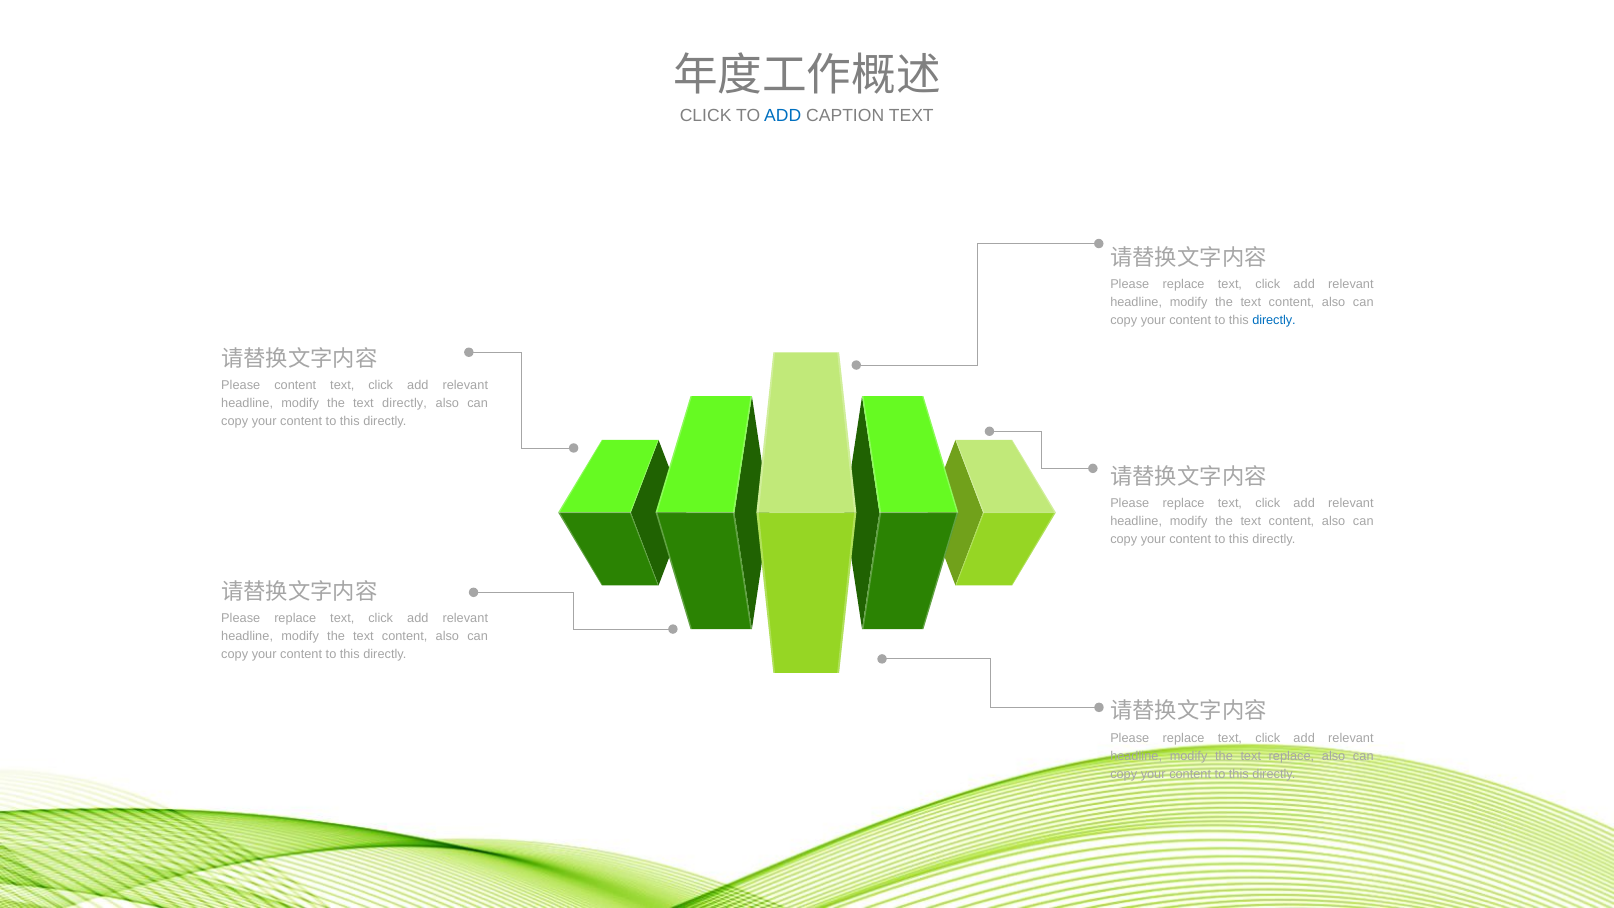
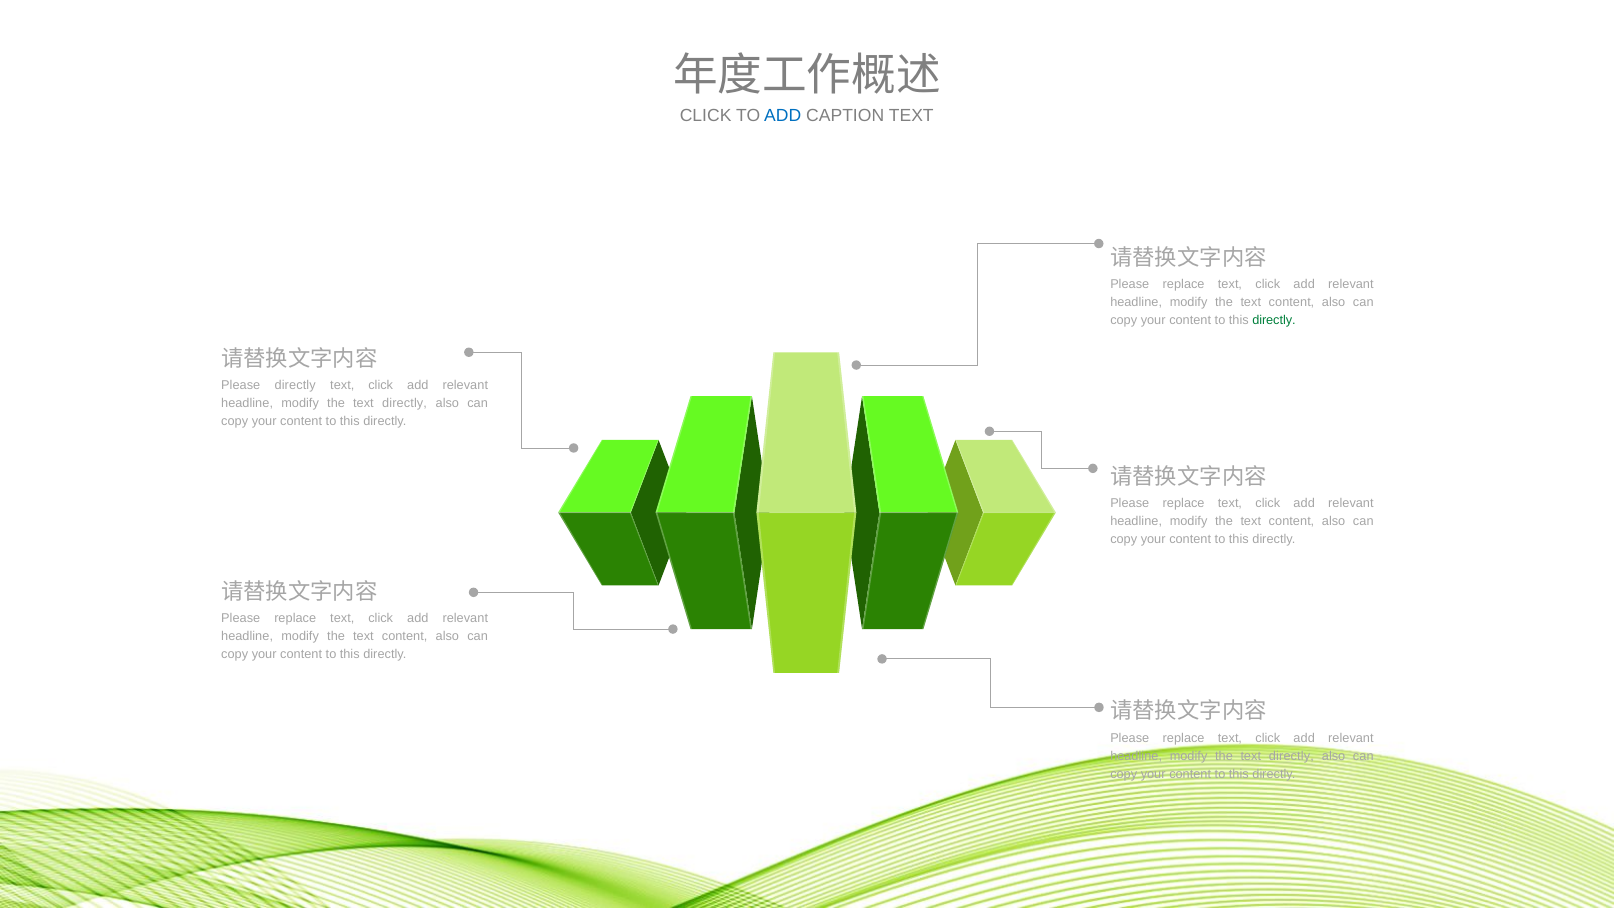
directly at (1274, 321) colour: blue -> green
Please content: content -> directly
replace at (1291, 756): replace -> directly
